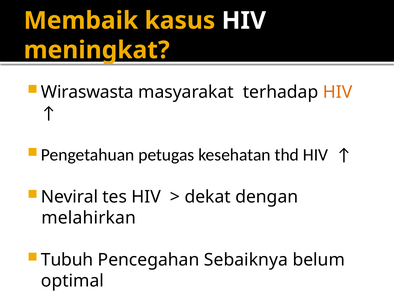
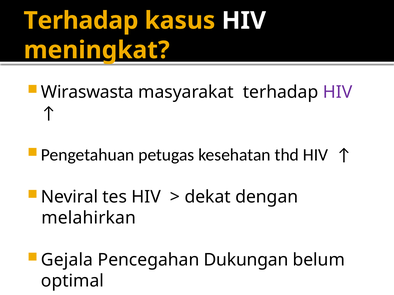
Membaik at (81, 21): Membaik -> Terhadap
HIV at (338, 92) colour: orange -> purple
Tubuh: Tubuh -> Gejala
Sebaiknya: Sebaiknya -> Dukungan
